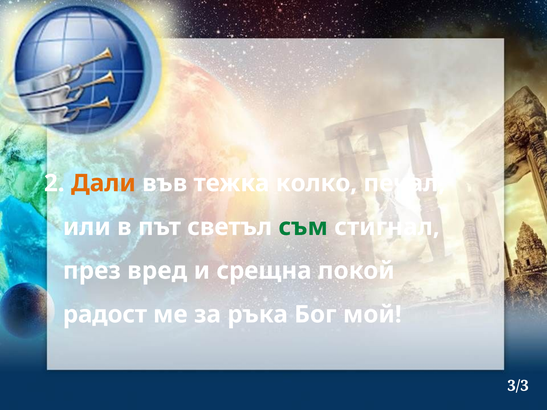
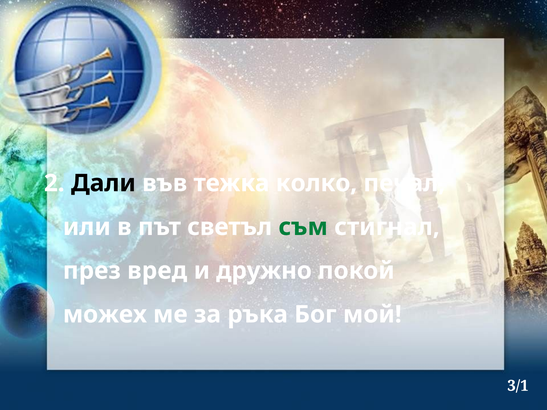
Дали colour: orange -> black
срещна: срещна -> дружно
радост: радост -> можех
3/3: 3/3 -> 3/1
